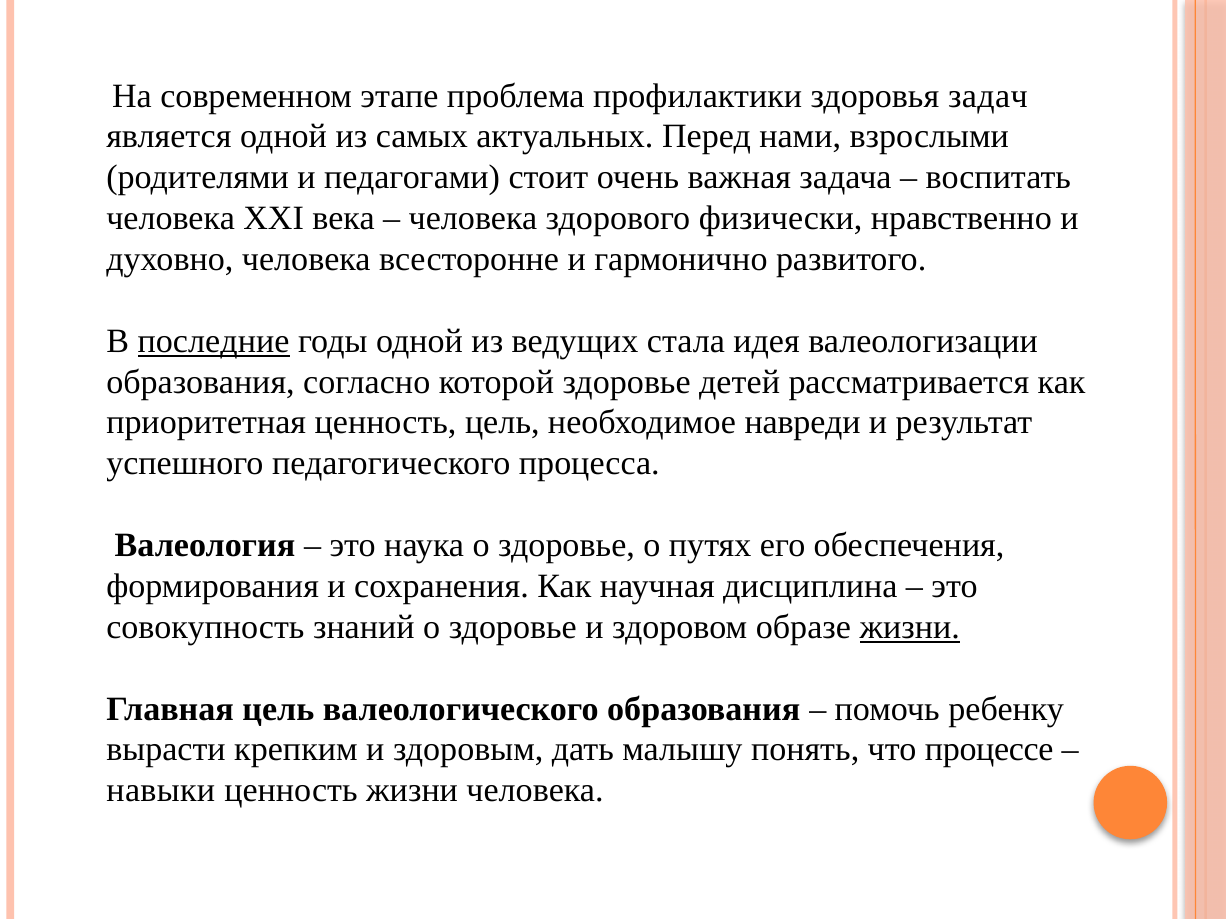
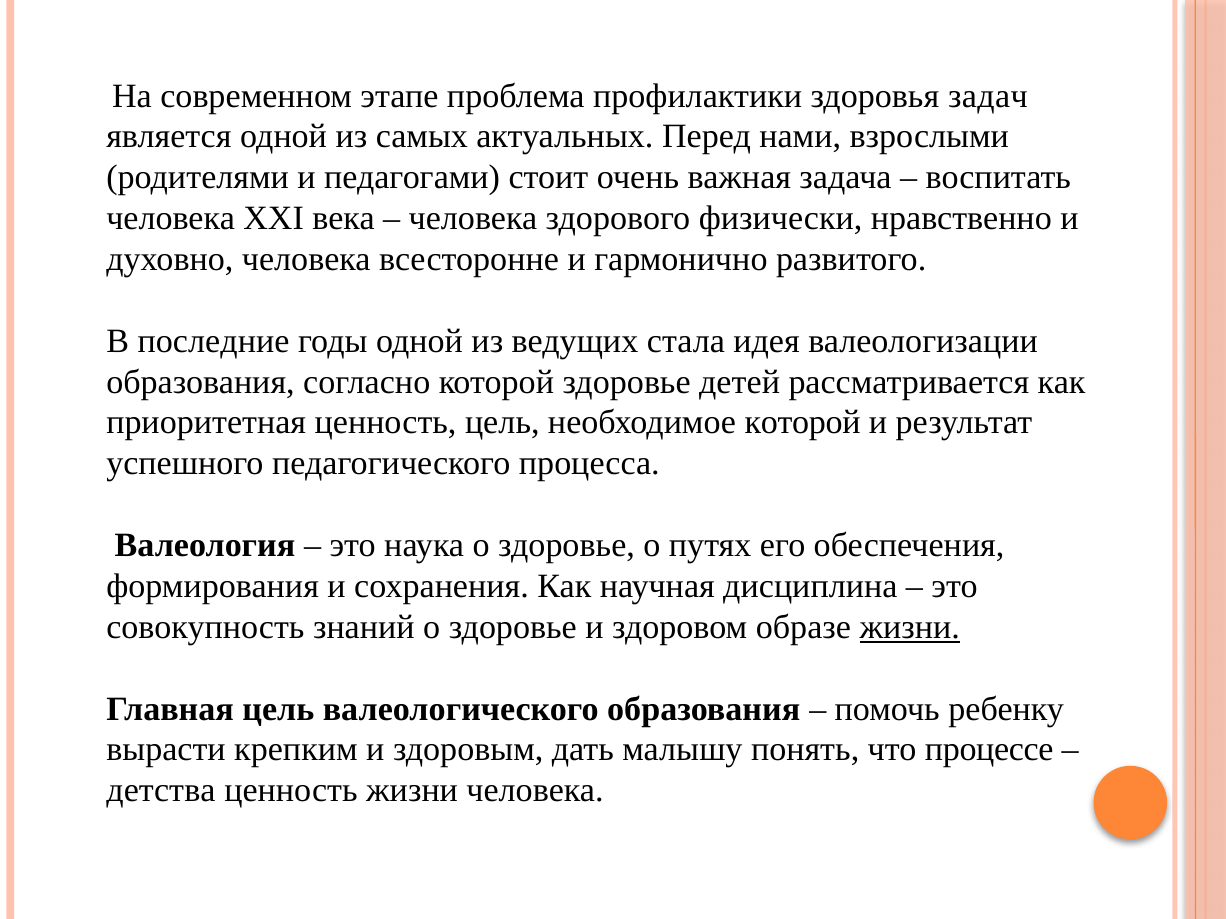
последние underline: present -> none
необходимое навреди: навреди -> которой
навыки: навыки -> детства
